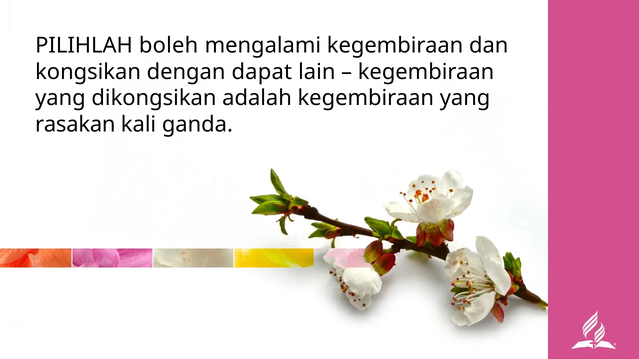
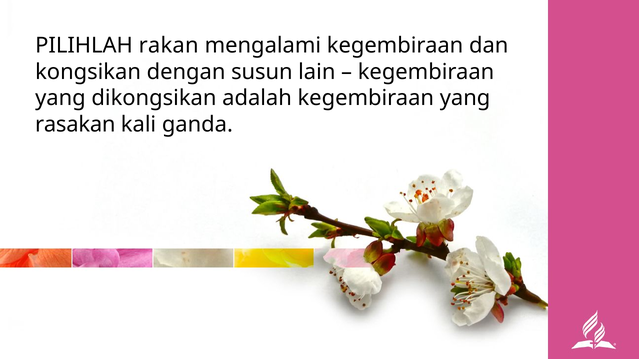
boleh: boleh -> rakan
dapat: dapat -> susun
